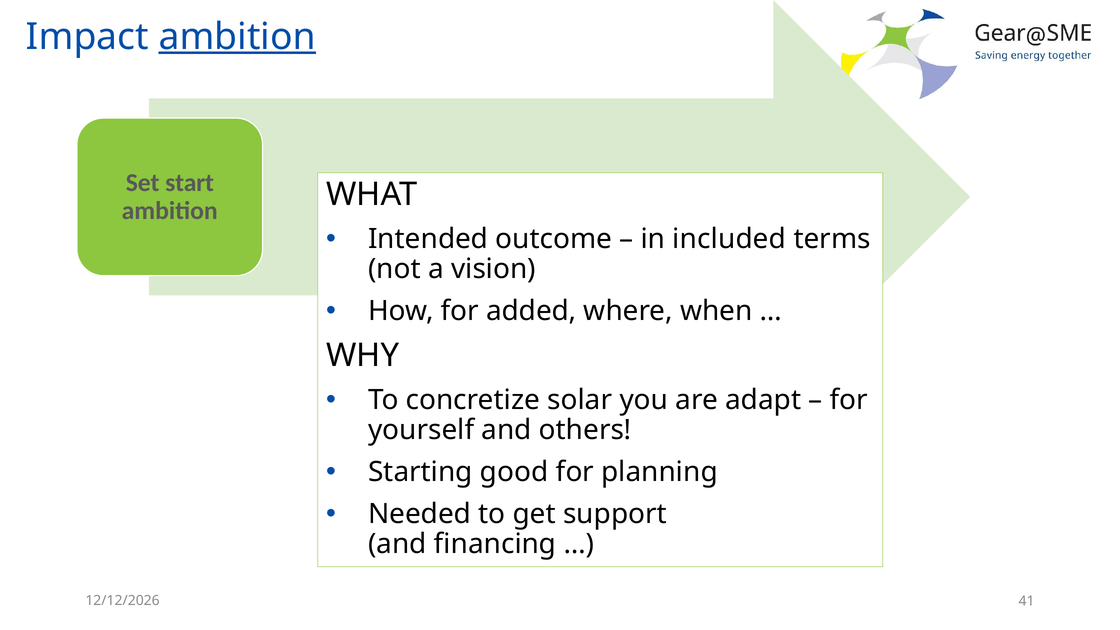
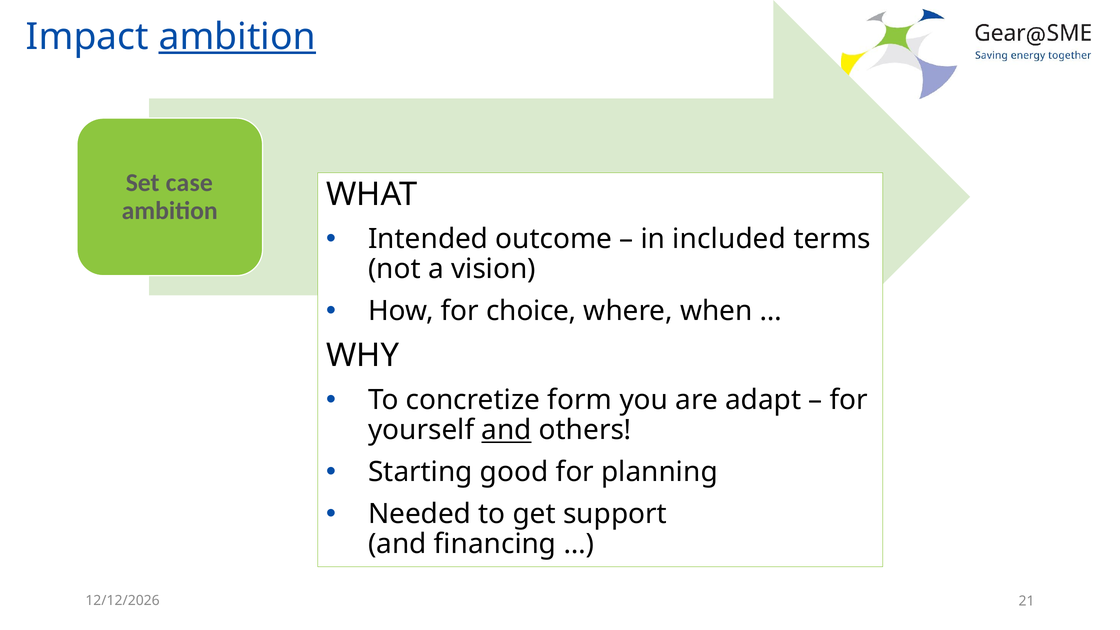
start: start -> case
added: added -> choice
solar: solar -> form
and at (507, 430) underline: none -> present
41: 41 -> 21
